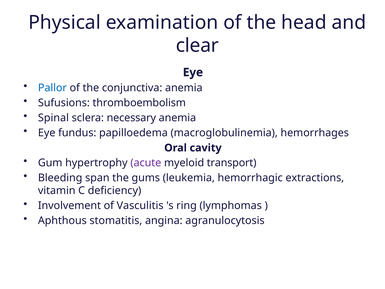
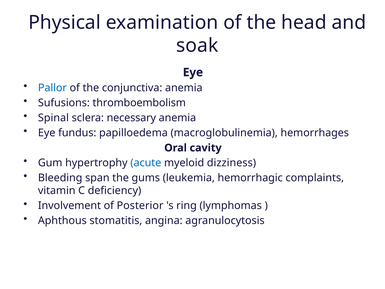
clear: clear -> soak
acute colour: purple -> blue
transport: transport -> dizziness
extractions: extractions -> complaints
Vasculitis: Vasculitis -> Posterior
